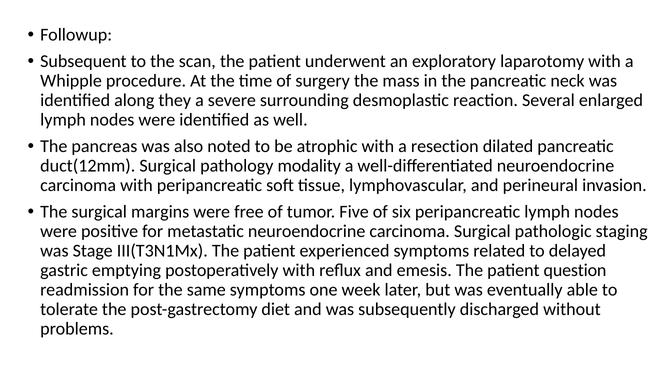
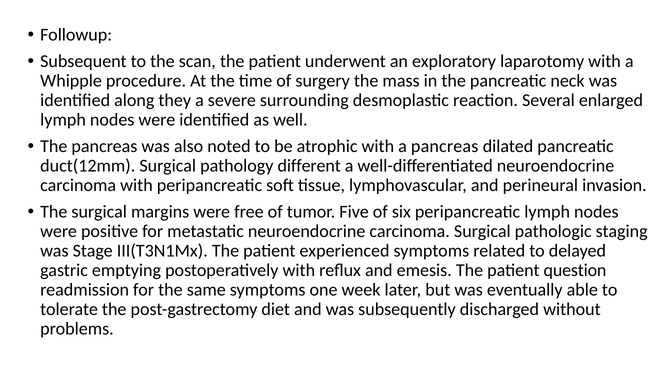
a resection: resection -> pancreas
modality: modality -> different
